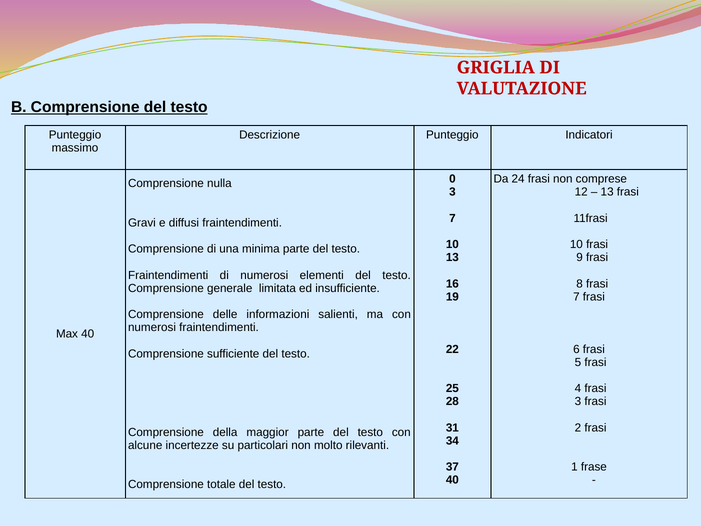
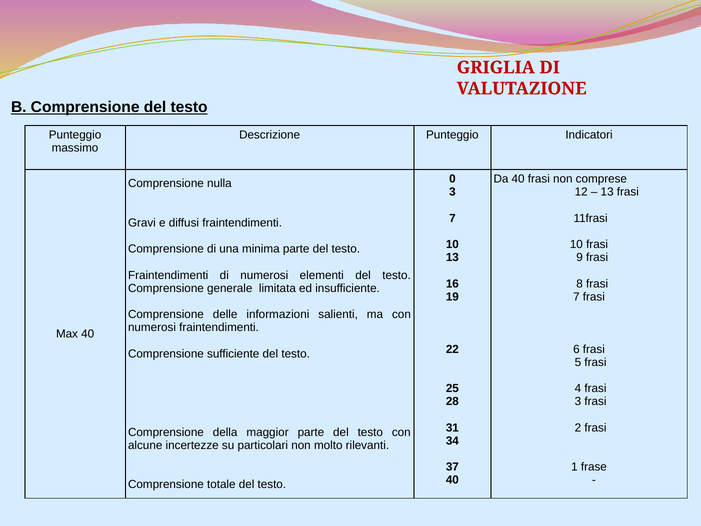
Da 24: 24 -> 40
